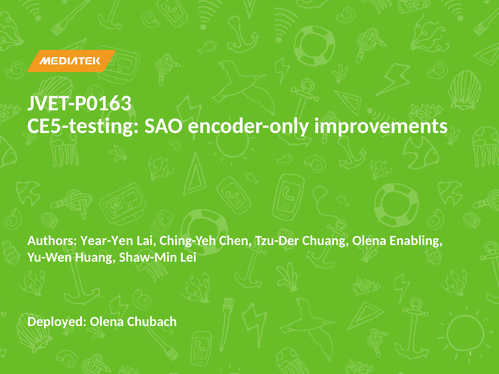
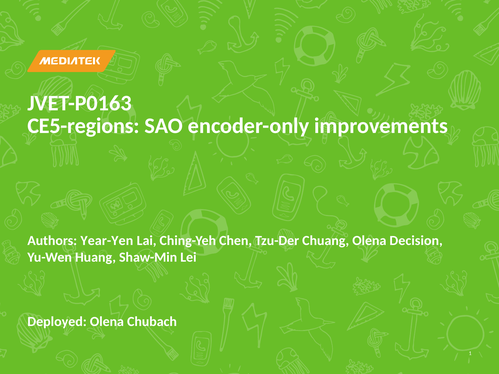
CE5-testing: CE5-testing -> CE5-regions
Enabling: Enabling -> Decision
